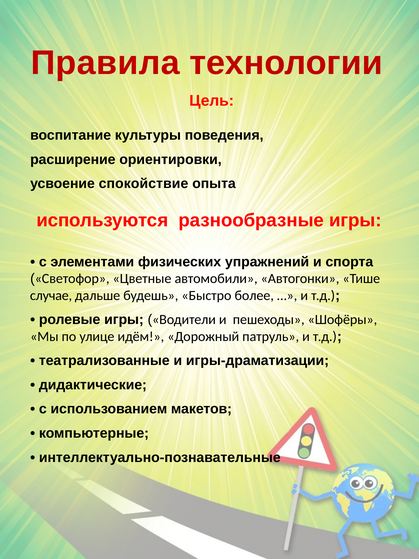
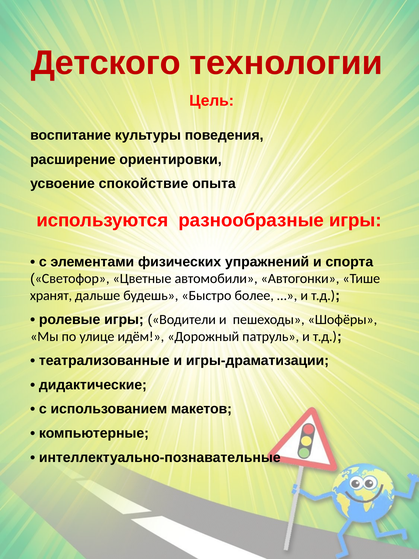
Правила: Правила -> Детского
случае: случае -> хранят
